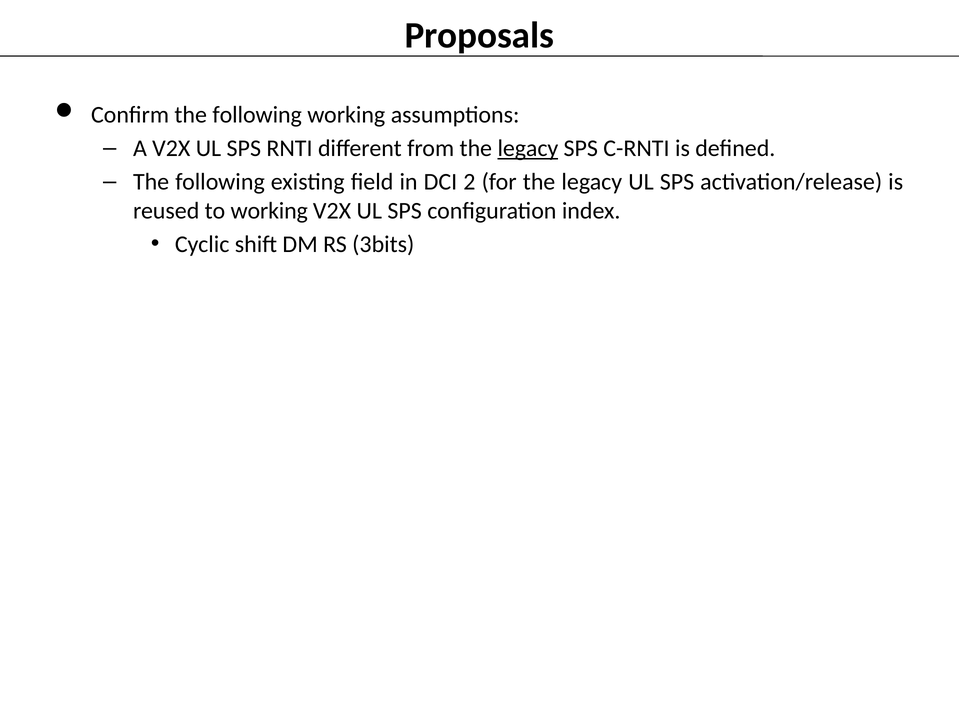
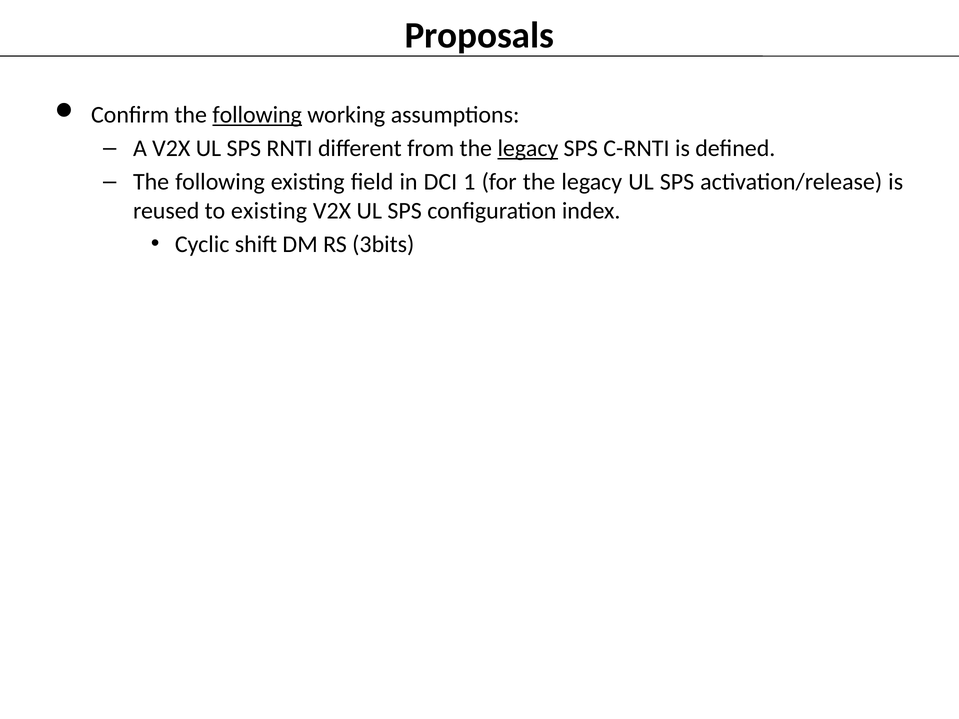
following at (257, 115) underline: none -> present
2: 2 -> 1
to working: working -> existing
